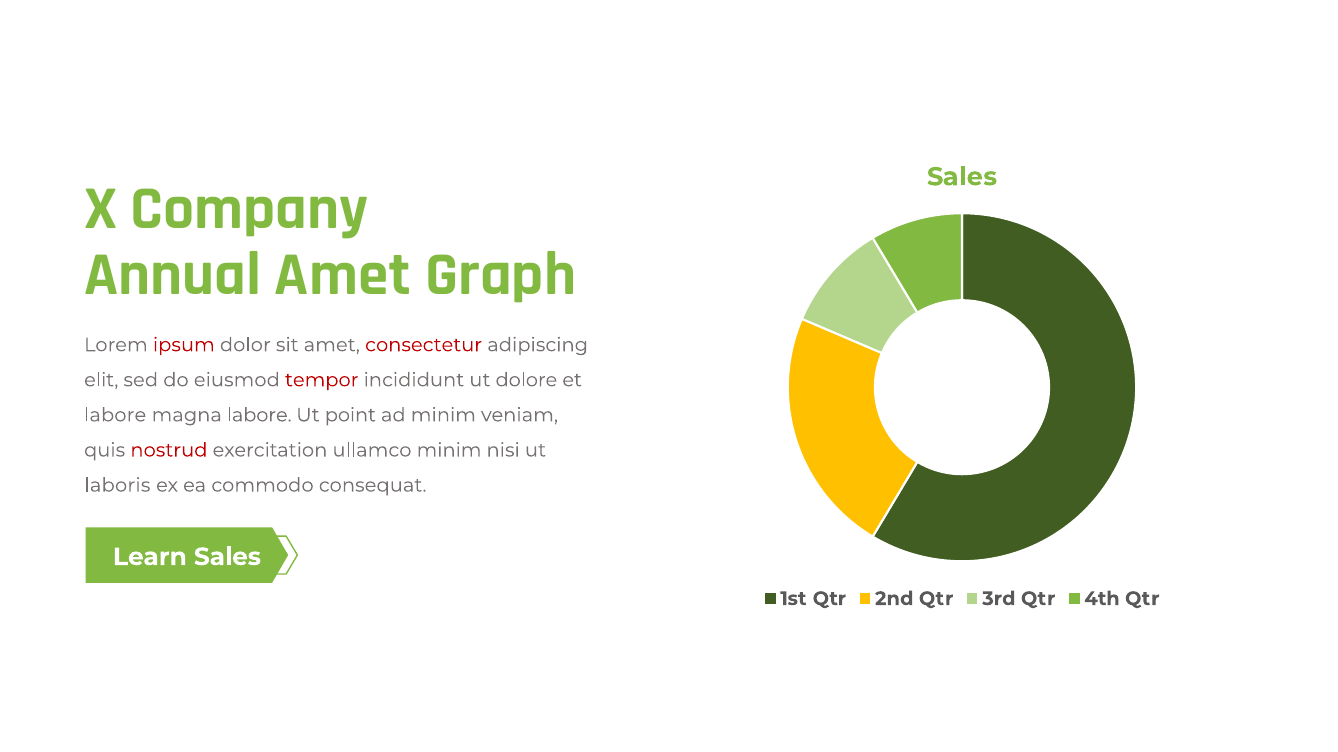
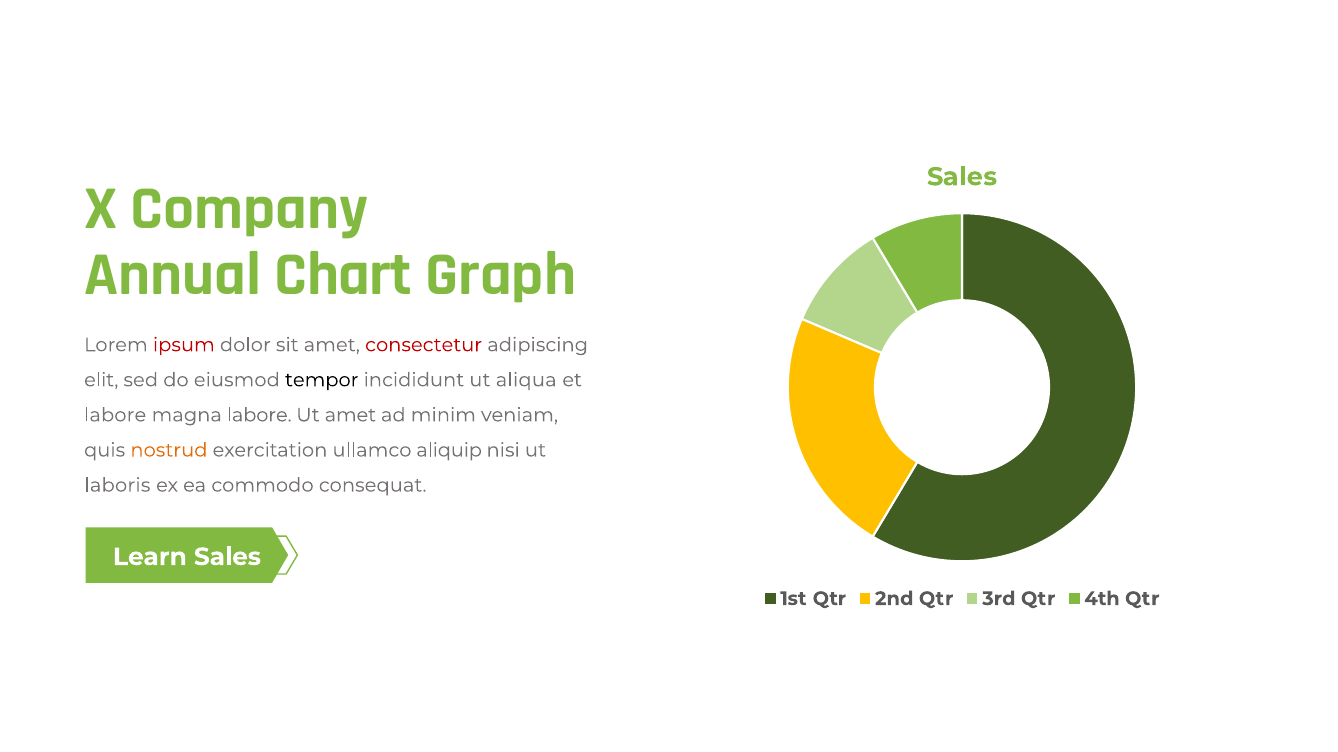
Annual Amet: Amet -> Chart
tempor colour: red -> black
dolore: dolore -> aliqua
Ut point: point -> amet
nostrud colour: red -> orange
ullamco minim: minim -> aliquip
